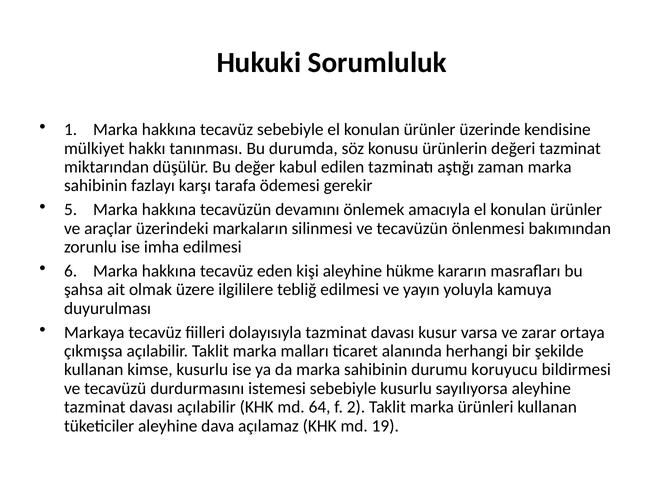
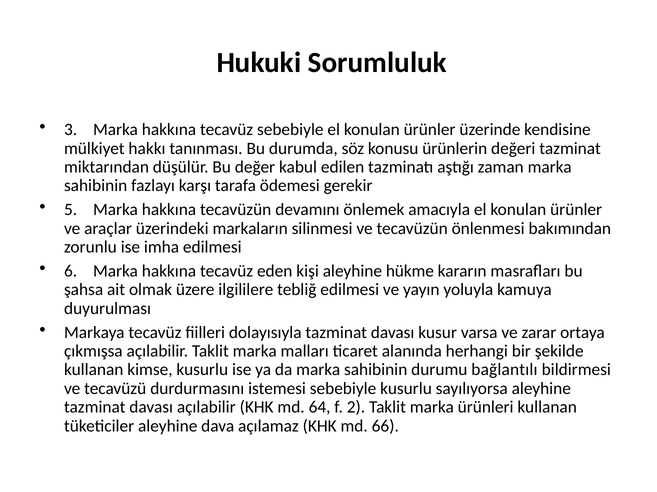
1: 1 -> 3
koruyucu: koruyucu -> bağlantılı
19: 19 -> 66
